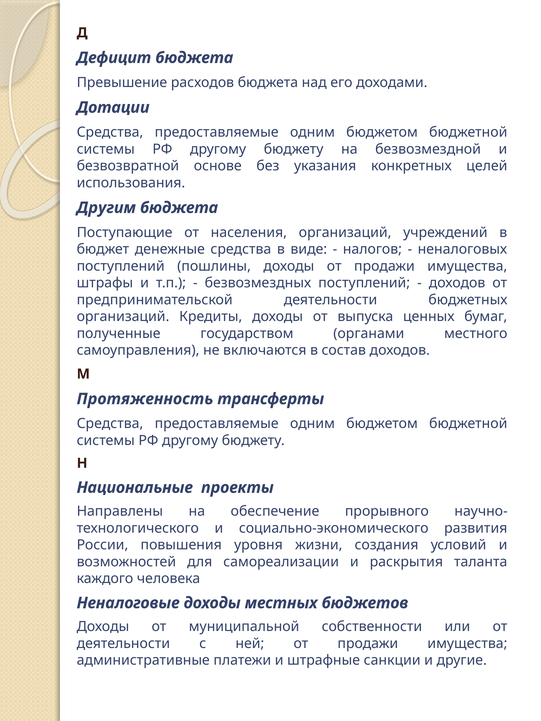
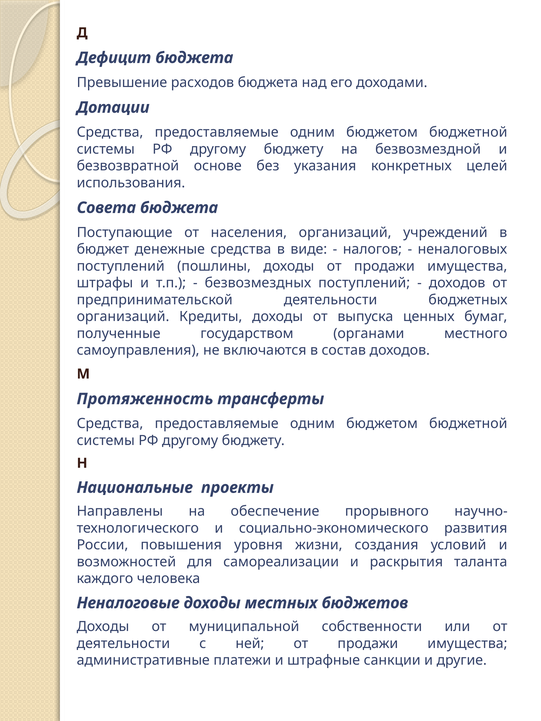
Другим: Другим -> Совета
